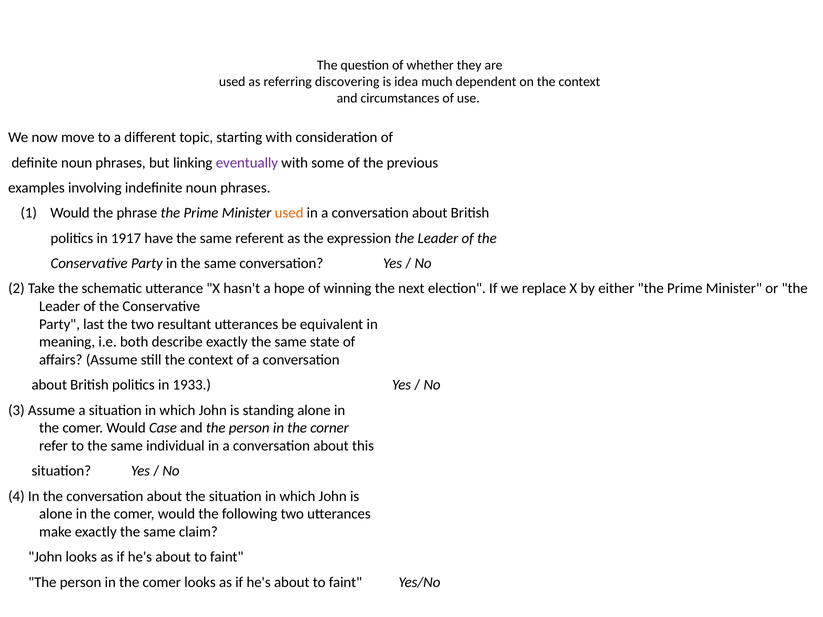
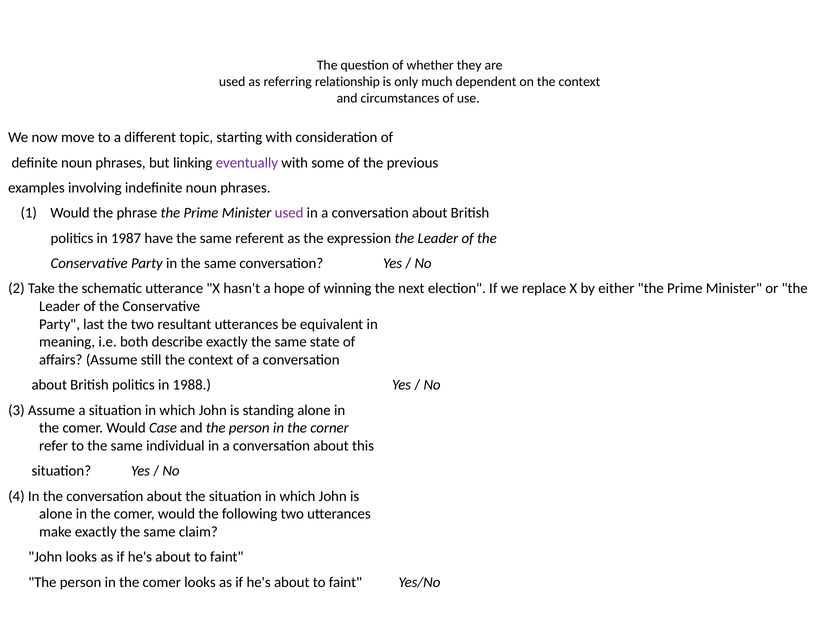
discovering: discovering -> relationship
idea: idea -> only
used at (289, 213) colour: orange -> purple
1917: 1917 -> 1987
1933: 1933 -> 1988
